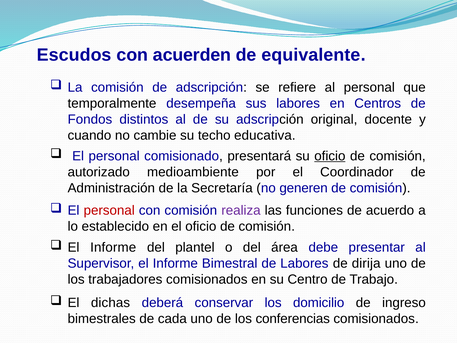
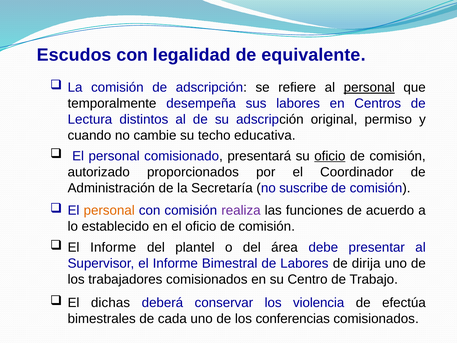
acuerden: acuerden -> legalidad
personal at (369, 87) underline: none -> present
Fondos: Fondos -> Lectura
docente: docente -> permiso
medioambiente: medioambiente -> proporcionados
generen: generen -> suscribe
personal at (109, 210) colour: red -> orange
domicilio: domicilio -> violencia
ingreso: ingreso -> efectúa
